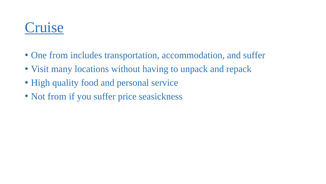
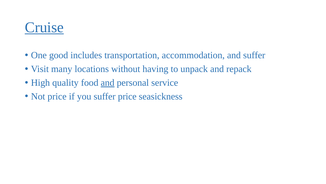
One from: from -> good
and at (108, 82) underline: none -> present
Not from: from -> price
